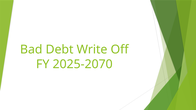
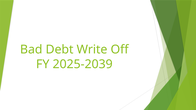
2025-2070: 2025-2070 -> 2025-2039
